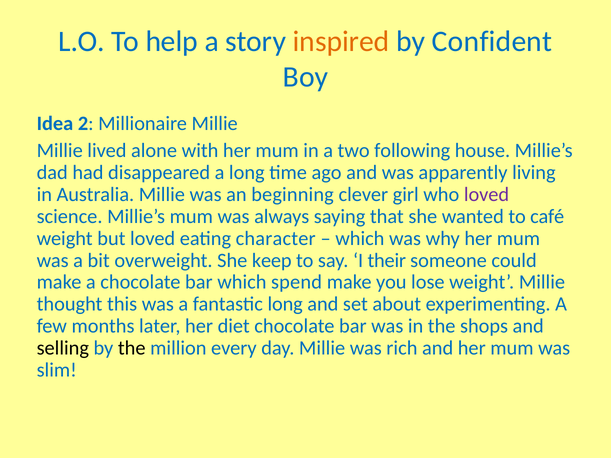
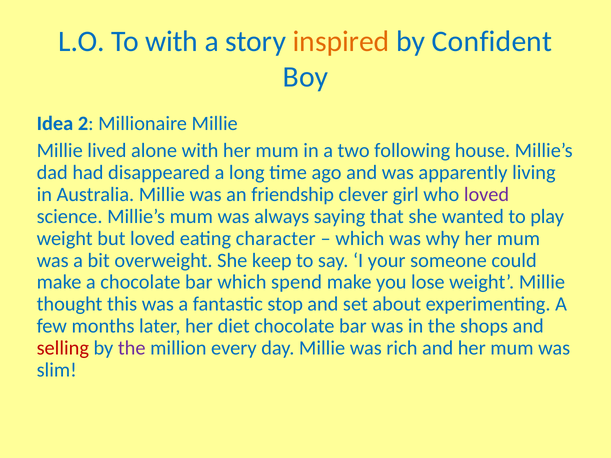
To help: help -> with
beginning: beginning -> friendship
café: café -> play
their: their -> your
fantastic long: long -> stop
selling colour: black -> red
the at (132, 348) colour: black -> purple
